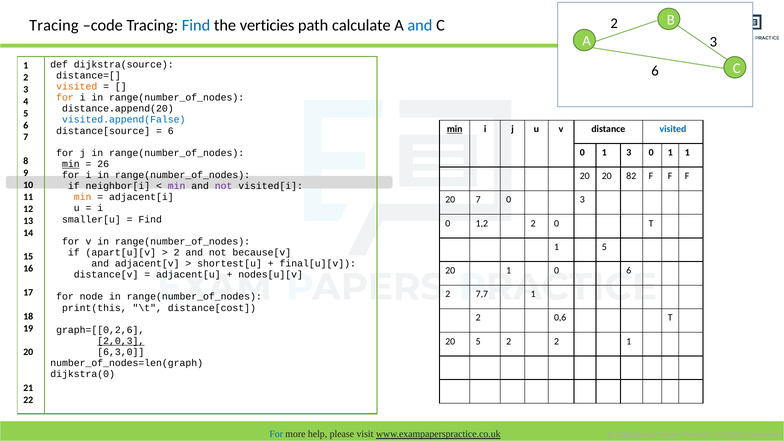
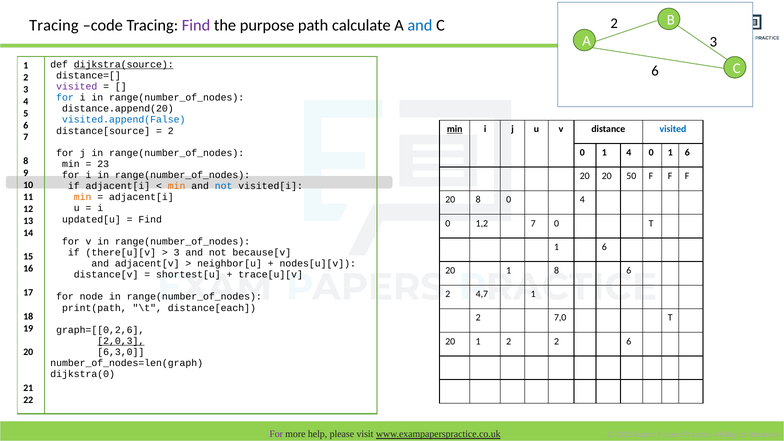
Find at (196, 25) colour: blue -> purple
verticies: verticies -> purpose
dijkstra(source underline: none -> present
visited at (77, 87) colour: orange -> purple
for at (65, 98) colour: orange -> blue
6 at (171, 131): 6 -> 2
1 3: 3 -> 4
0 1 1: 1 -> 6
min at (71, 164) underline: present -> none
26: 26 -> 23
82: 82 -> 50
if neighbor[i: neighbor[i -> adjacent[i
min at (177, 186) colour: purple -> orange
not at (224, 186) colour: purple -> blue
20 7: 7 -> 8
0 3: 3 -> 4
smaller[u: smaller[u -> updated[u
1,2 2: 2 -> 7
5 at (604, 247): 5 -> 6
apart[u][v: apart[u][v -> there[u][v
2 at (177, 252): 2 -> 3
shortest[u: shortest[u -> neighbor[u
final[u][v: final[u][v -> nodes[u][v
1 0: 0 -> 8
adjacent[u: adjacent[u -> shortest[u
nodes[u][v: nodes[u][v -> trace[u][v
7,7: 7,7 -> 4,7
print(this: print(this -> print(path
distance[cost: distance[cost -> distance[each
0,6: 0,6 -> 7,0
5 at (478, 341): 5 -> 1
2 2 1: 1 -> 6
For at (276, 434) colour: blue -> purple
